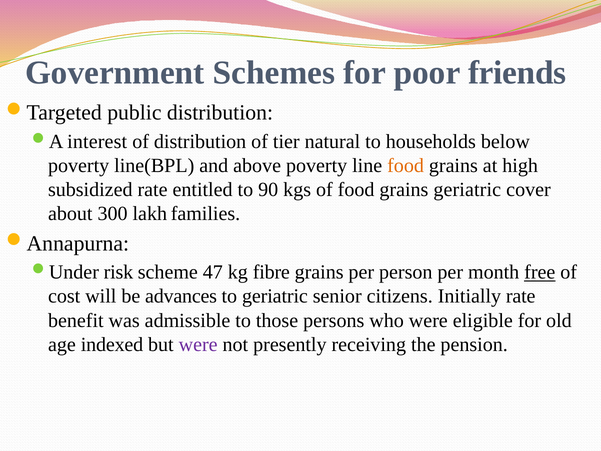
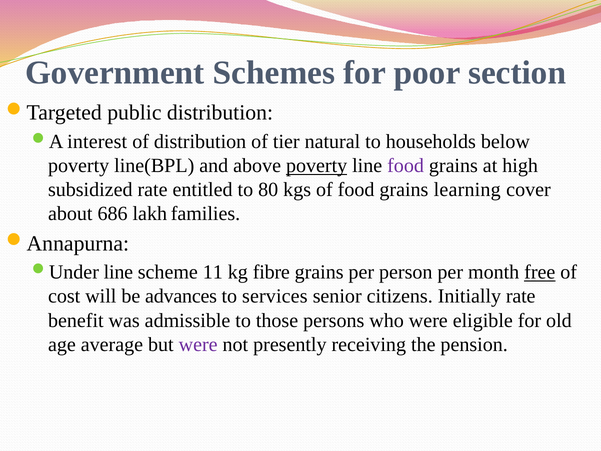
friends: friends -> section
poverty at (317, 166) underline: none -> present
food at (406, 166) colour: orange -> purple
90: 90 -> 80
grains geriatric: geriatric -> learning
300: 300 -> 686
risk at (118, 272): risk -> line
47: 47 -> 11
to geriatric: geriatric -> services
indexed: indexed -> average
